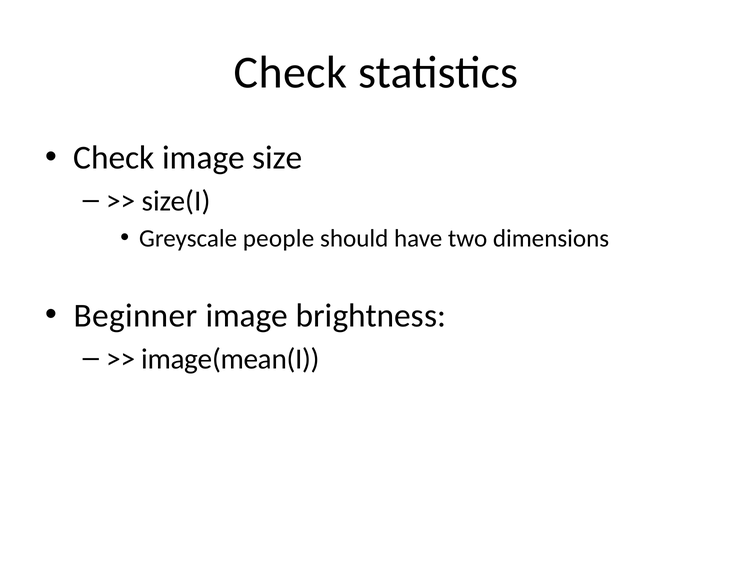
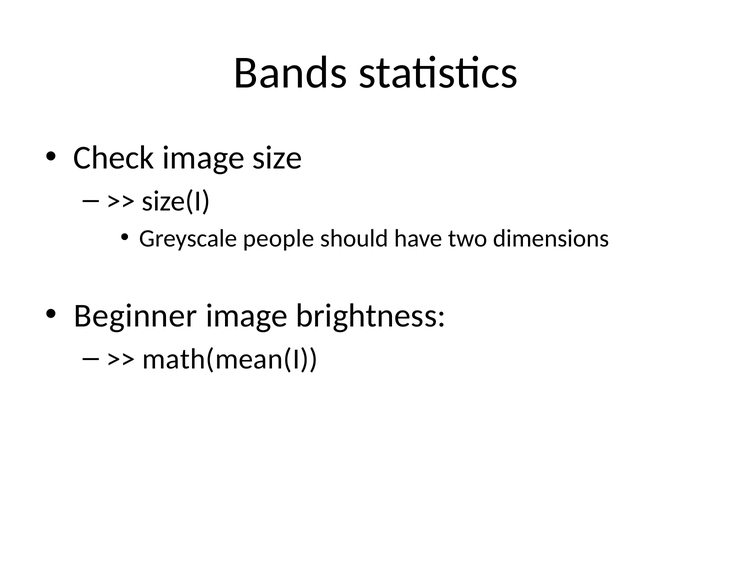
Check at (290, 73): Check -> Bands
image(mean(I: image(mean(I -> math(mean(I
